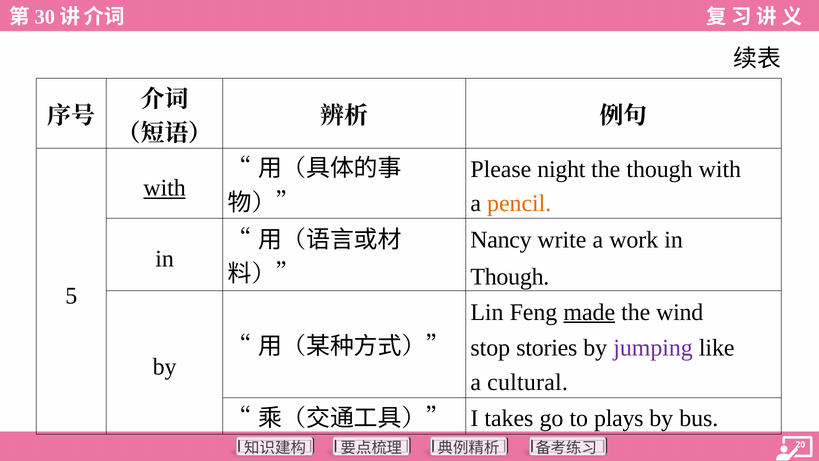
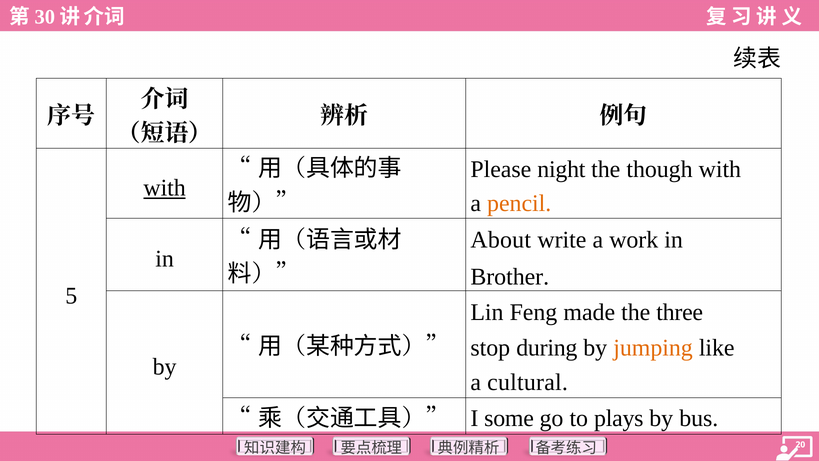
Nancy: Nancy -> About
Though at (510, 277): Though -> Brother
made underline: present -> none
wind: wind -> three
stories: stories -> during
jumping colour: purple -> orange
takes: takes -> some
